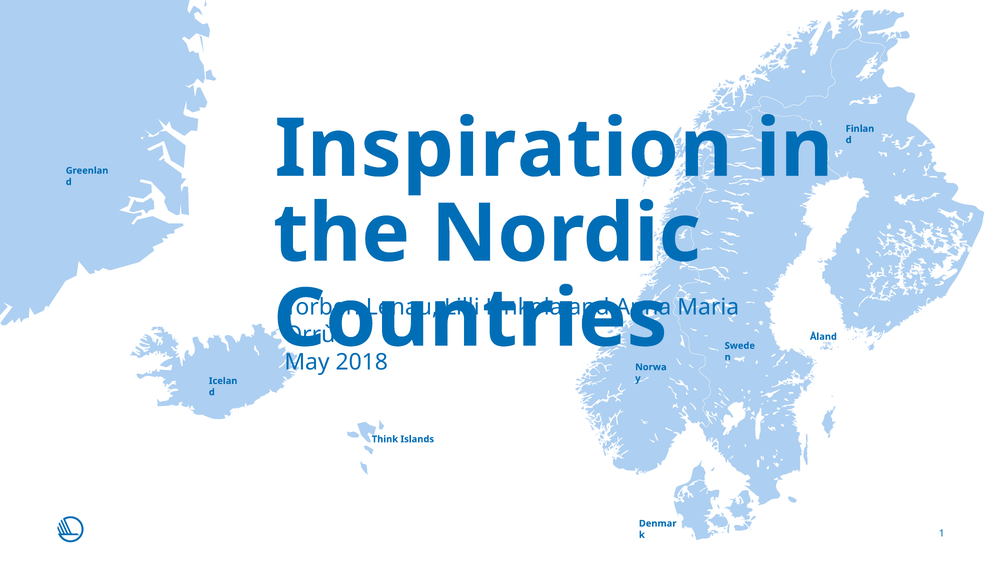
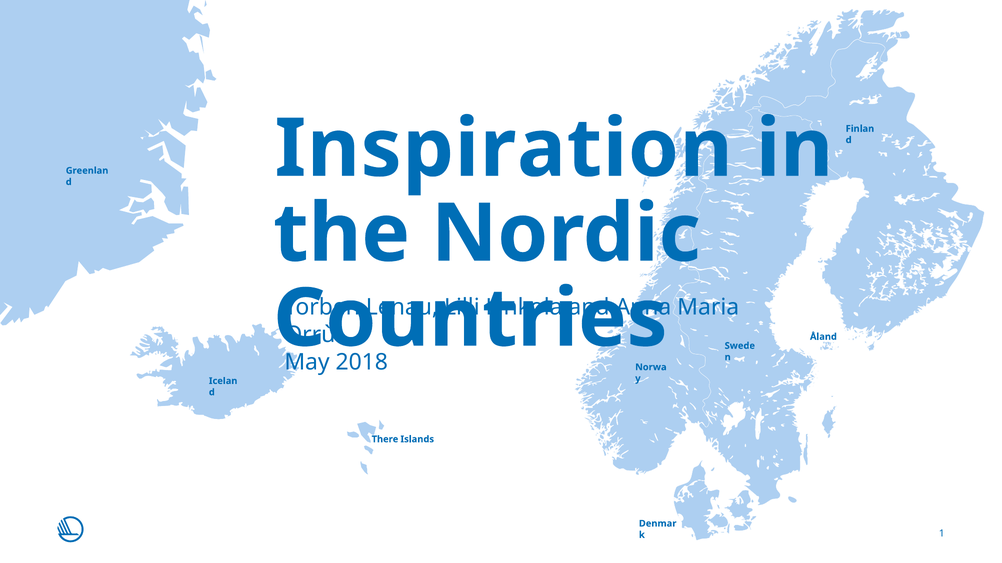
Think: Think -> There
